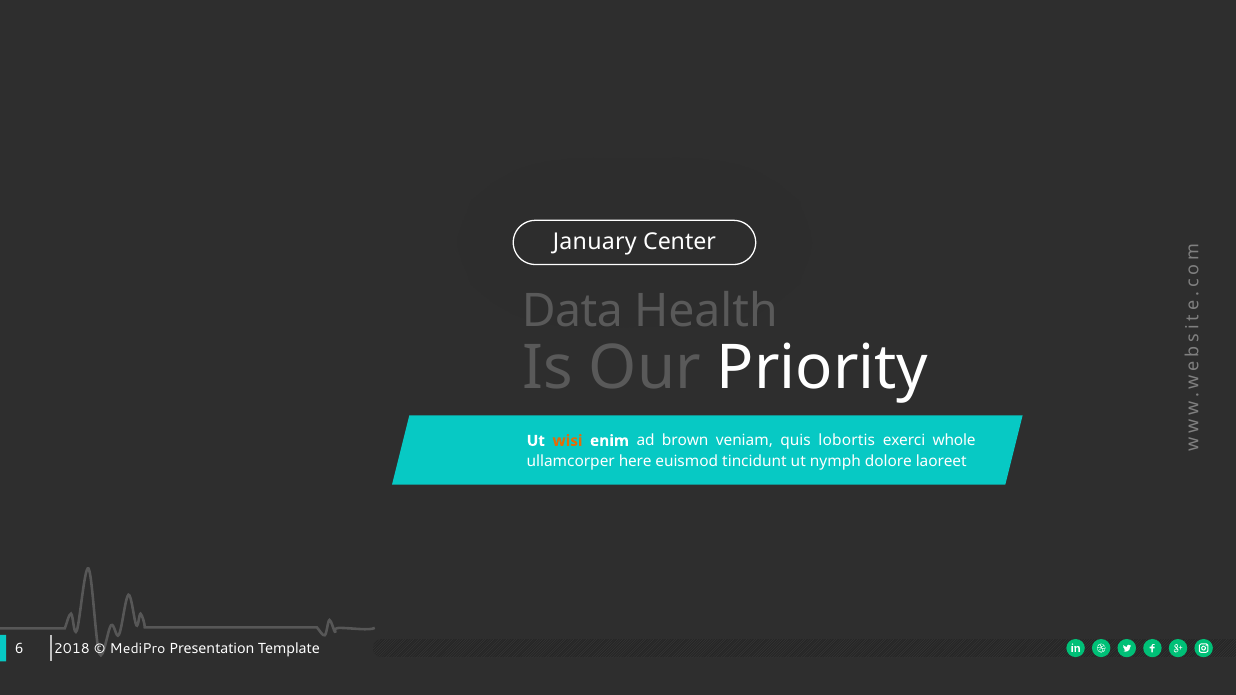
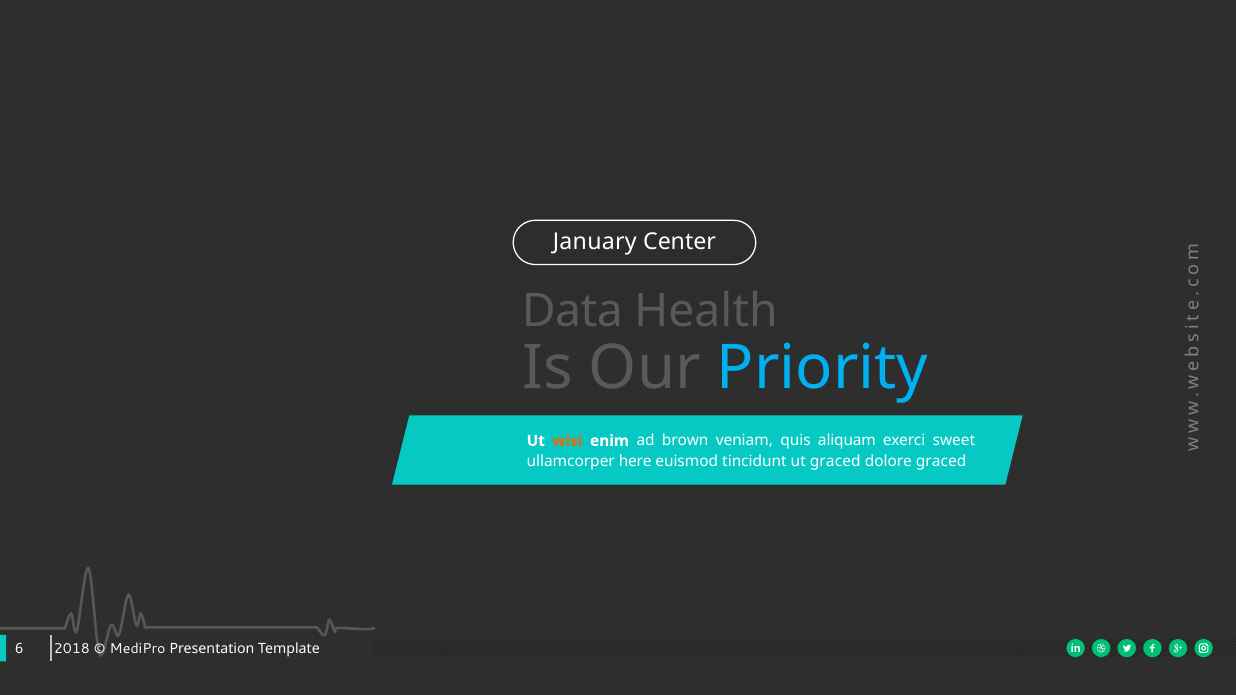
Priority colour: white -> light blue
lobortis: lobortis -> aliquam
whole: whole -> sweet
ut nymph: nymph -> graced
dolore laoreet: laoreet -> graced
